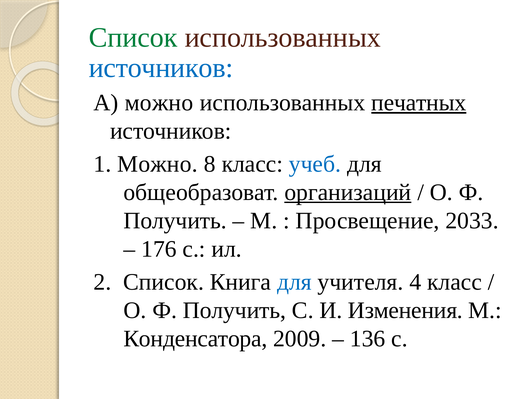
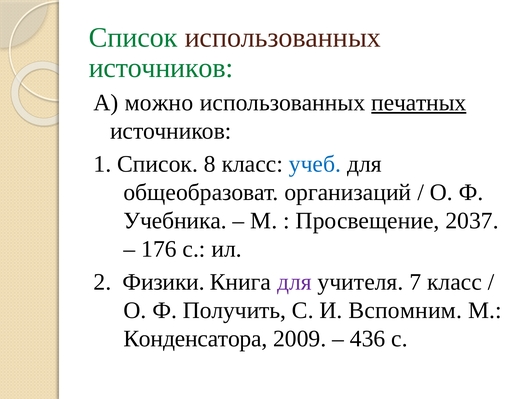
источников at (161, 68) colour: blue -> green
1 Можно: Можно -> Список
организаций underline: present -> none
Получить at (175, 221): Получить -> Учебника
2033: 2033 -> 2037
2 Список: Список -> Физики
для at (294, 282) colour: blue -> purple
4: 4 -> 7
Изменения: Изменения -> Вспомним
136: 136 -> 436
